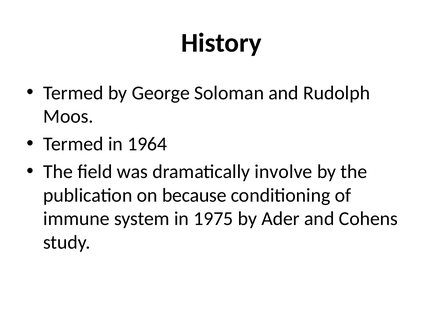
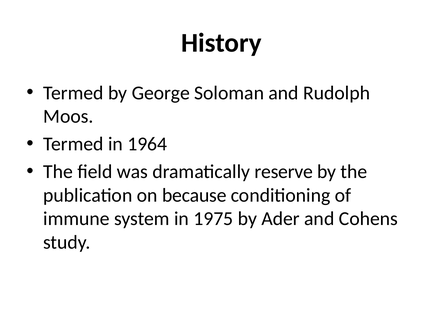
involve: involve -> reserve
